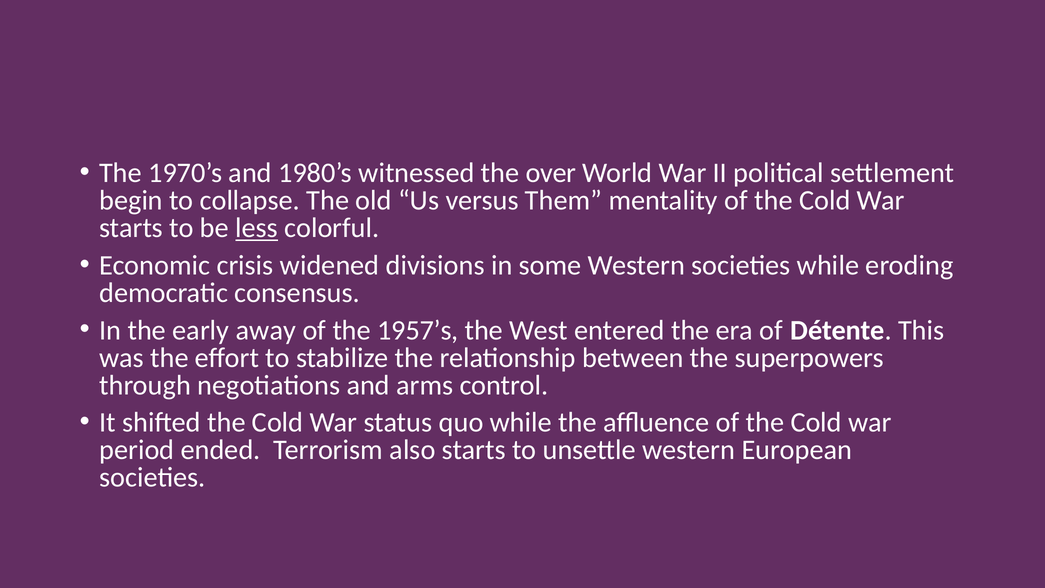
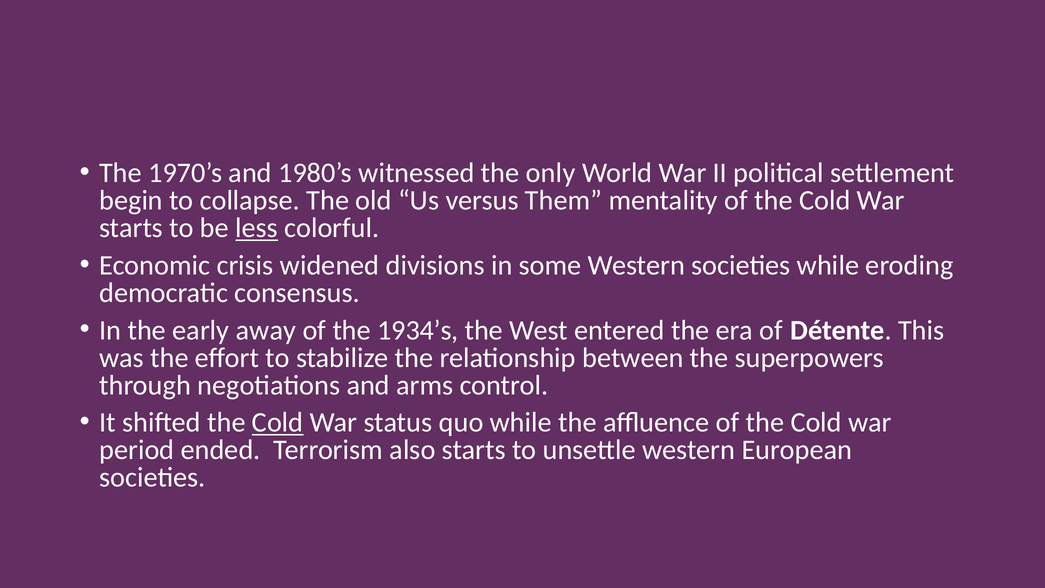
over: over -> only
1957’s: 1957’s -> 1934’s
Cold at (278, 422) underline: none -> present
